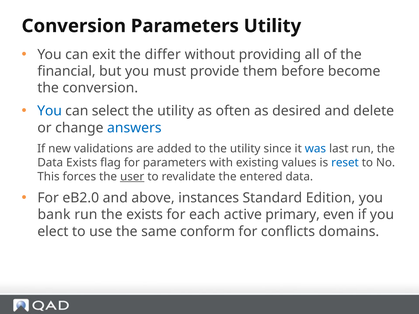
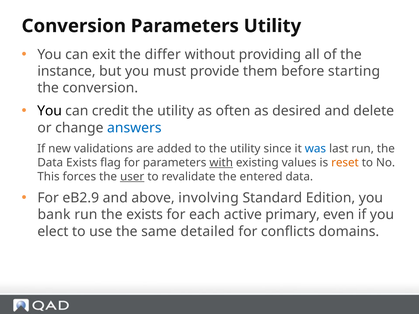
financial: financial -> instance
become: become -> starting
You at (50, 111) colour: blue -> black
select: select -> credit
with underline: none -> present
reset colour: blue -> orange
eB2.0: eB2.0 -> eB2.9
instances: instances -> involving
conform: conform -> detailed
